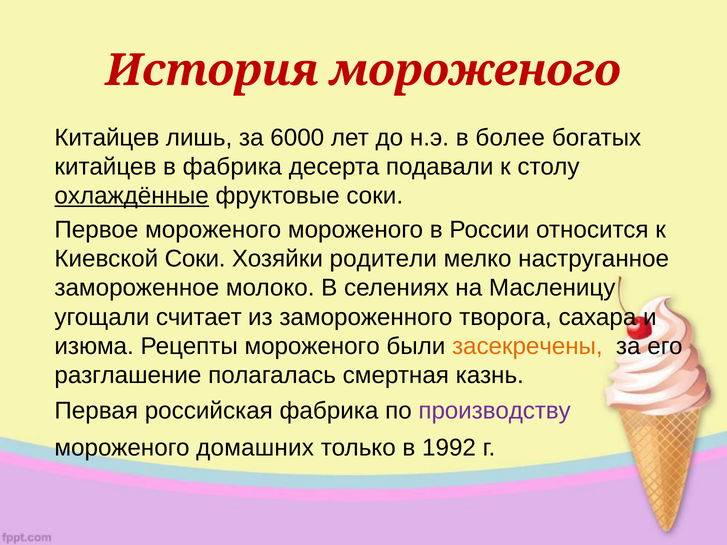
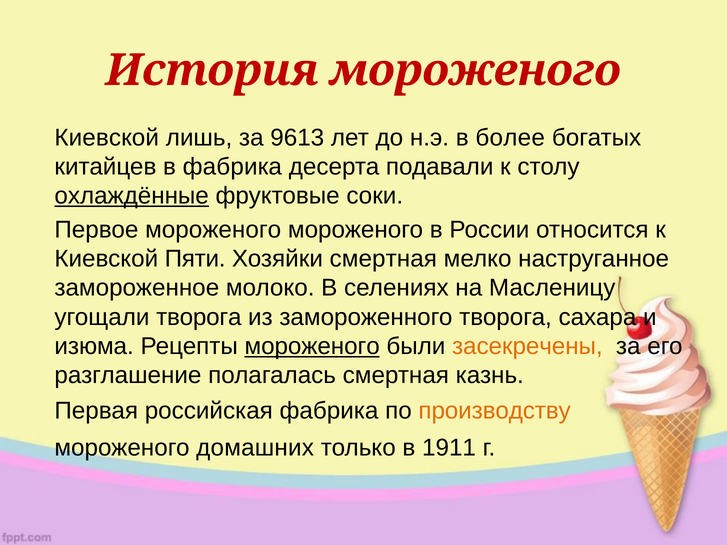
Китайцев at (107, 138): Китайцев -> Киевской
6000: 6000 -> 9613
Киевской Соки: Соки -> Пяти
Хозяйки родители: родители -> смертная
угощали считает: считает -> творога
мороженого at (312, 346) underline: none -> present
производству colour: purple -> orange
1992: 1992 -> 1911
